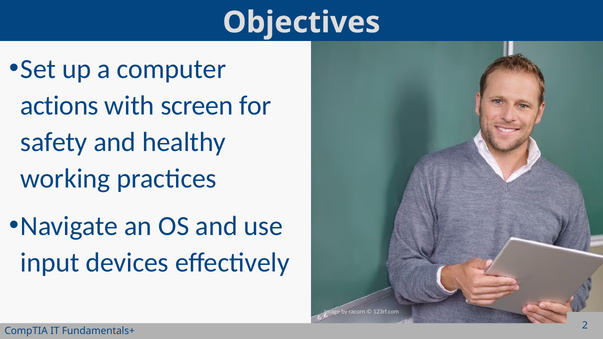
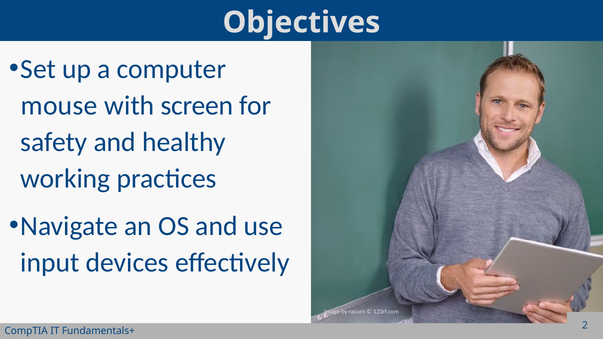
actions: actions -> mouse
